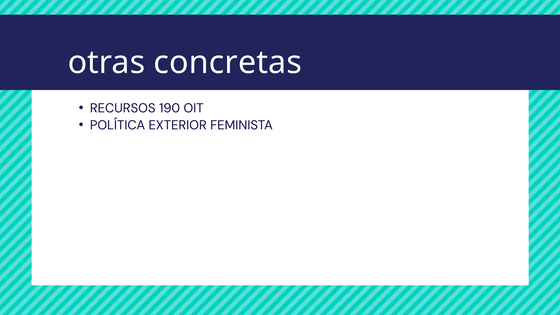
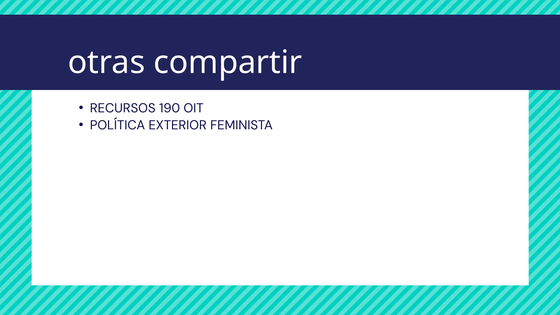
concretas: concretas -> compartir
